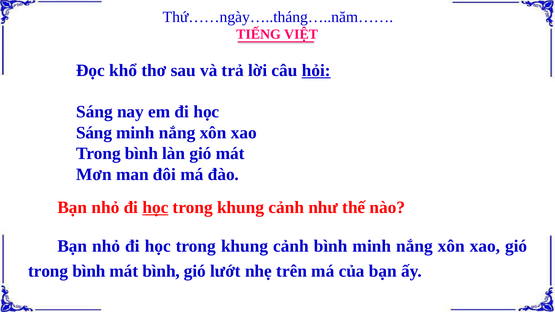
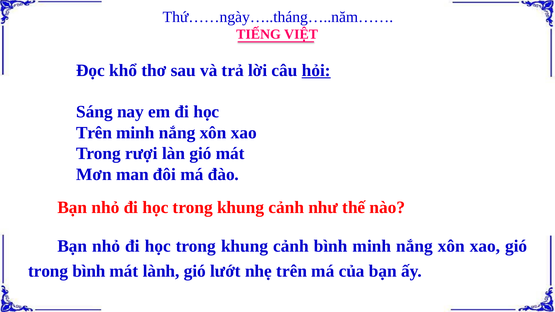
Sáng at (94, 133): Sáng -> Trên
bình at (141, 153): bình -> rượi
học at (155, 207) underline: present -> none
mát bình: bình -> lành
